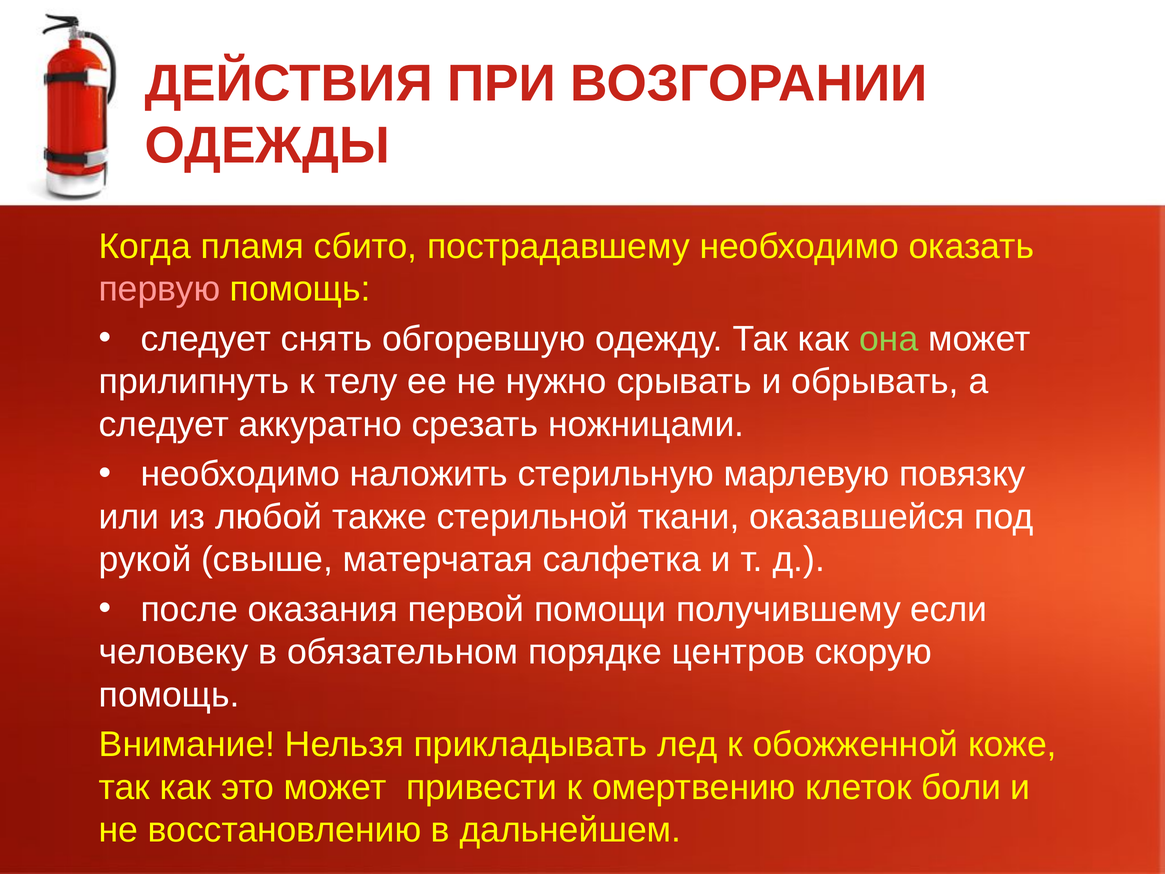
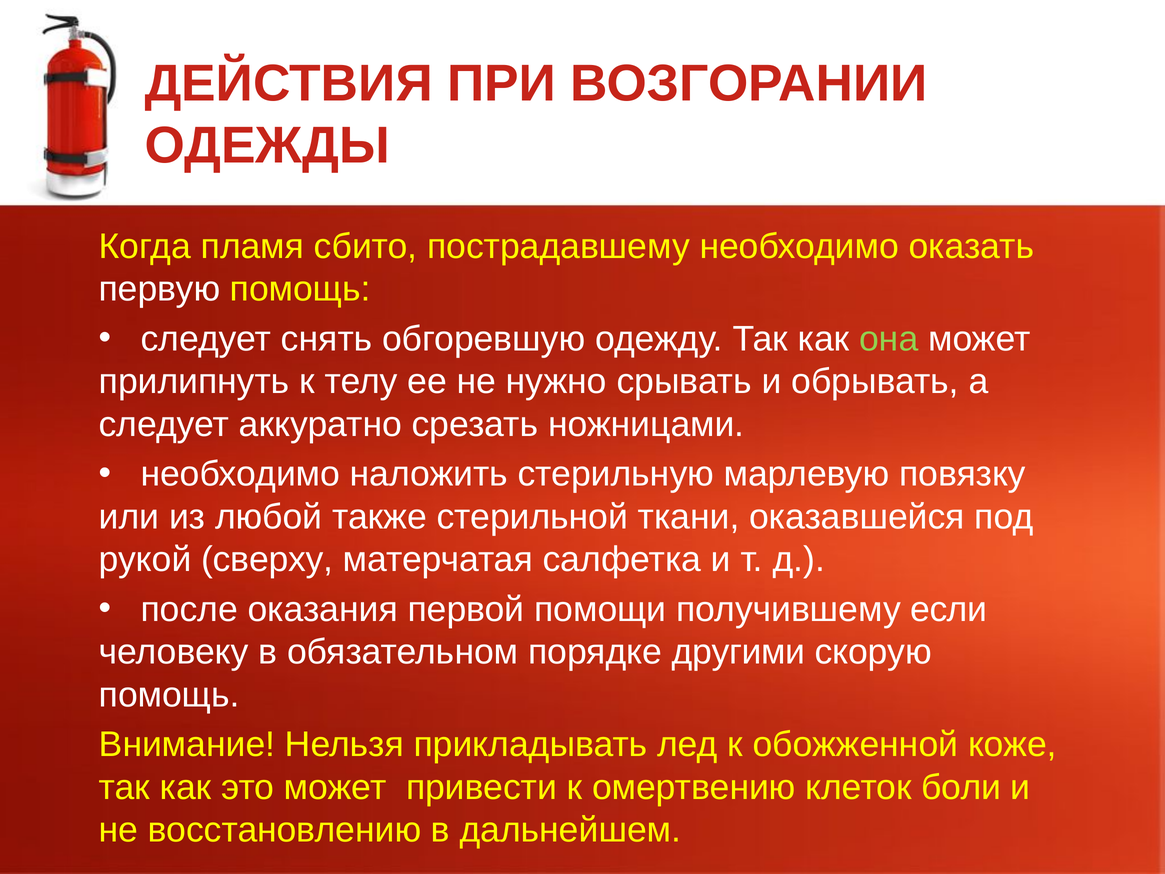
первую colour: pink -> white
свыше: свыше -> сверху
центров: центров -> другими
